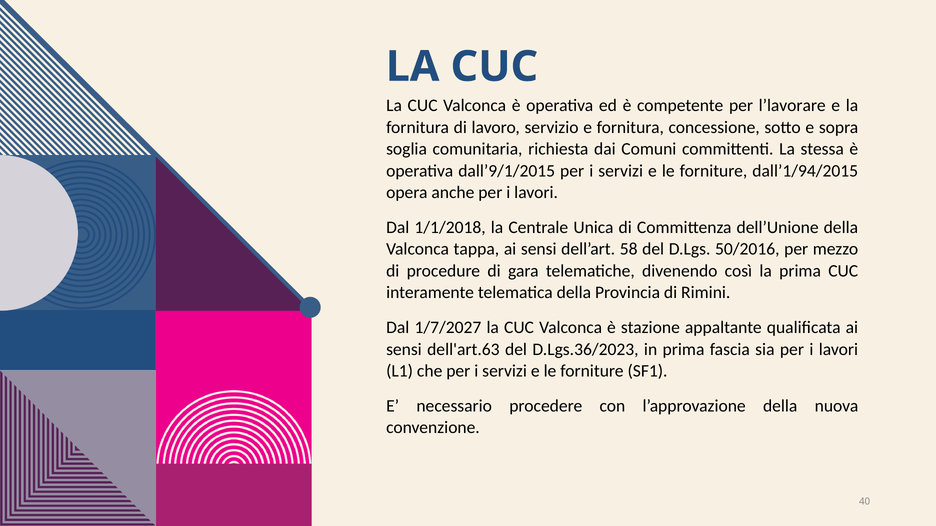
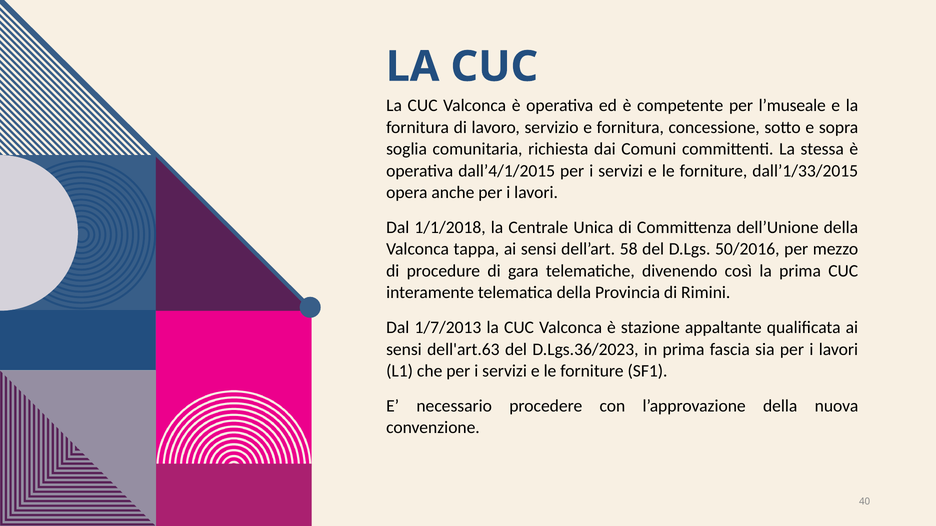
l’lavorare: l’lavorare -> l’museale
dall’9/1/2015: dall’9/1/2015 -> dall’4/1/2015
dall’1/94/2015: dall’1/94/2015 -> dall’1/33/2015
1/7/2027: 1/7/2027 -> 1/7/2013
